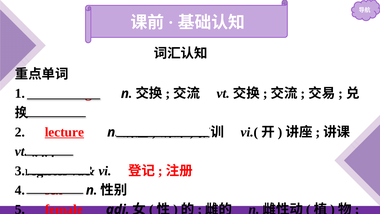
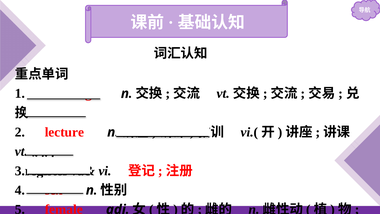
lecture underline: present -> none
